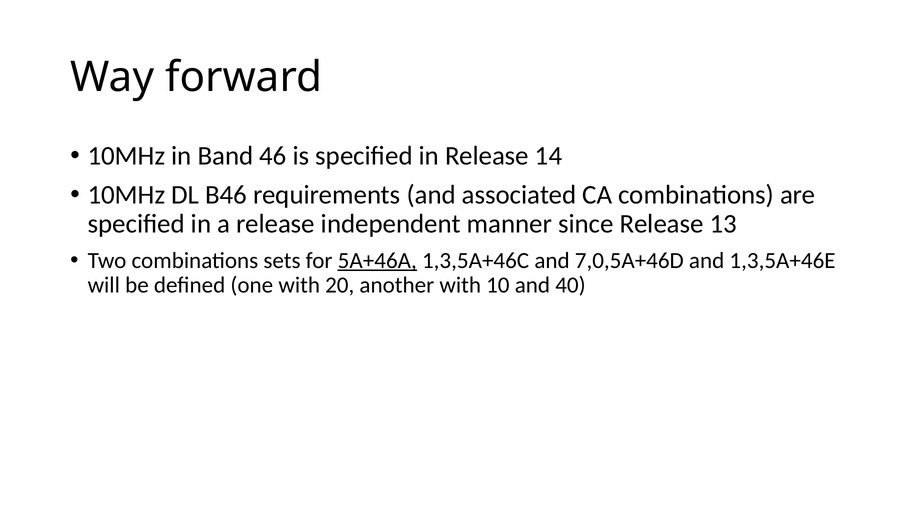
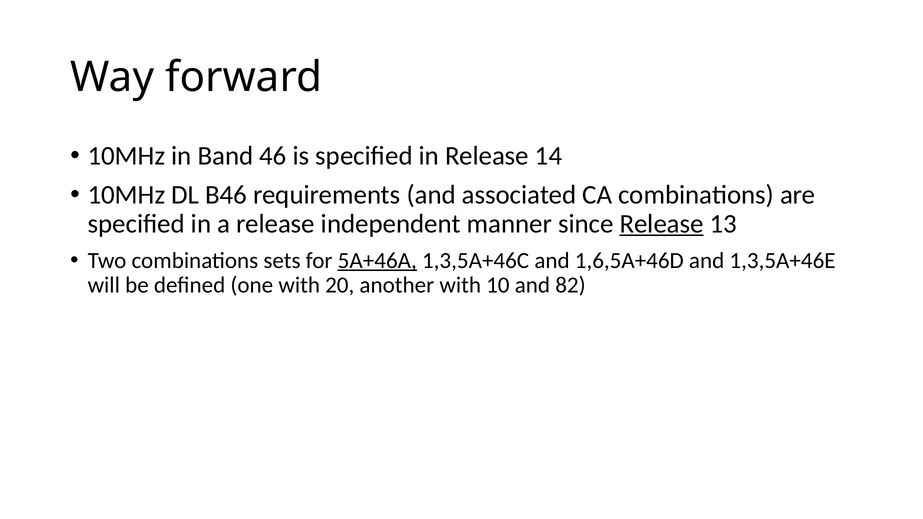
Release at (662, 224) underline: none -> present
7,0,5A+46D: 7,0,5A+46D -> 1,6,5A+46D
40: 40 -> 82
